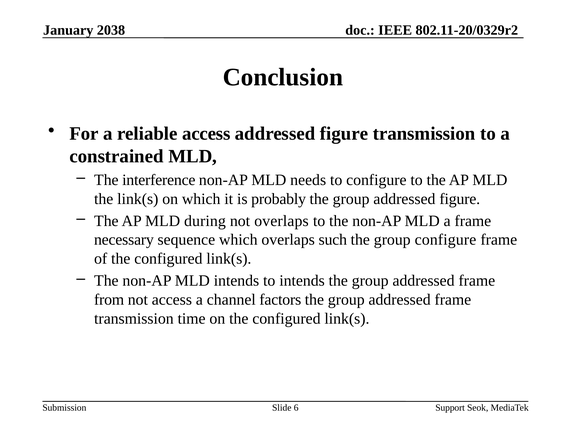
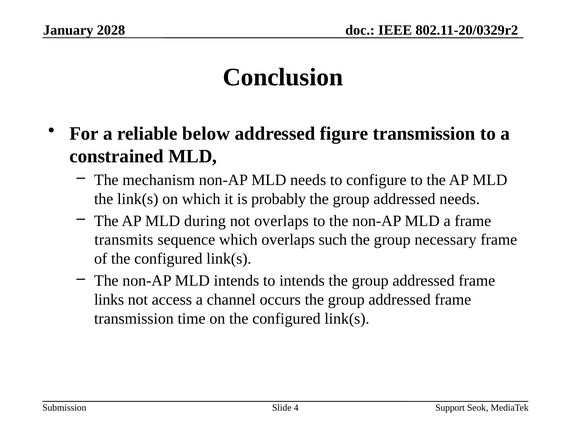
2038: 2038 -> 2028
reliable access: access -> below
interference: interference -> mechanism
group addressed figure: figure -> needs
necessary: necessary -> transmits
group configure: configure -> necessary
from: from -> links
factors: factors -> occurs
6: 6 -> 4
